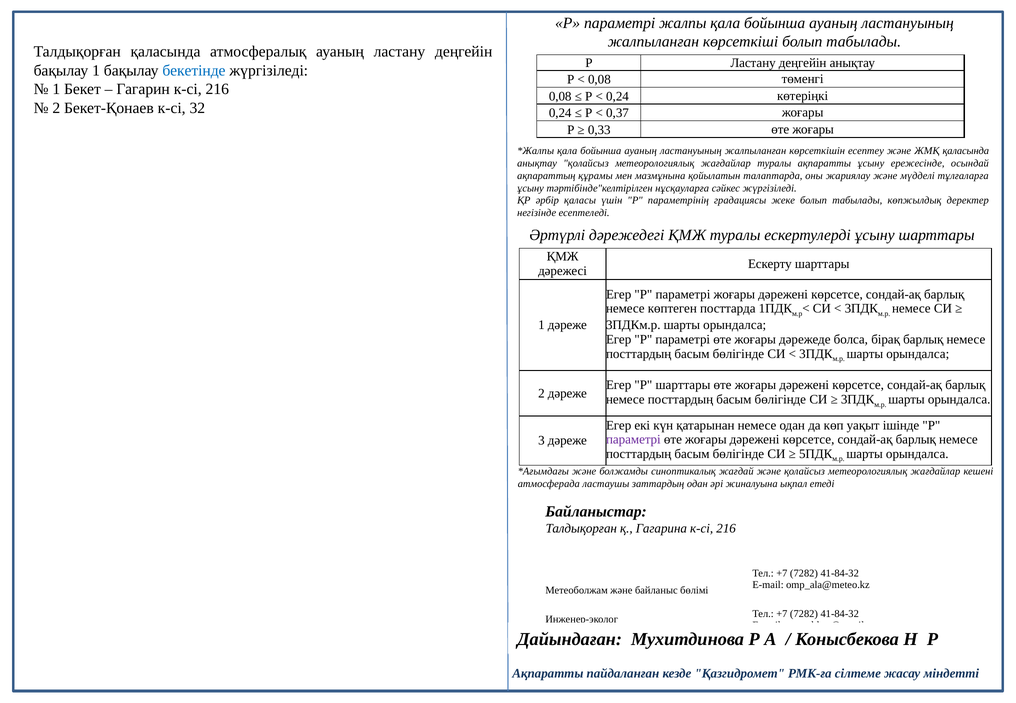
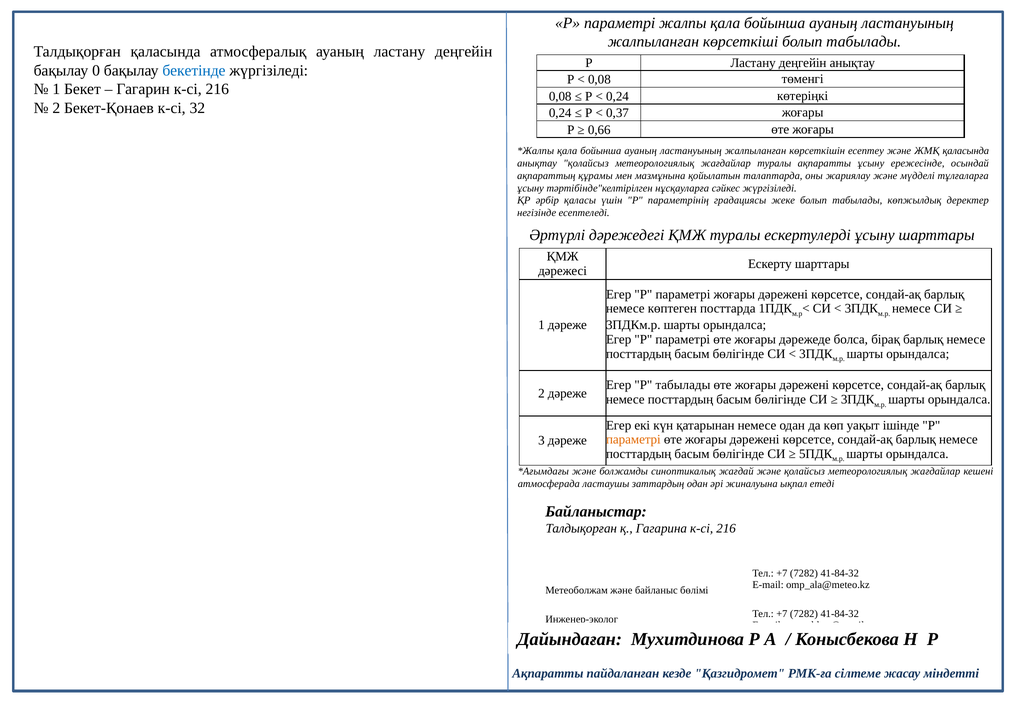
бақылау 1: 1 -> 0
0,33: 0,33 -> 0,66
Р шарттары: шарттары -> табылады
параметрі at (633, 440) colour: purple -> orange
